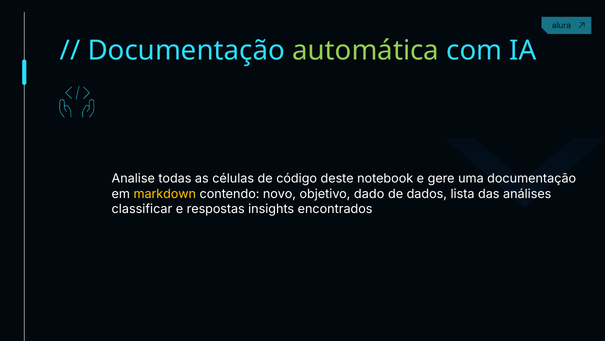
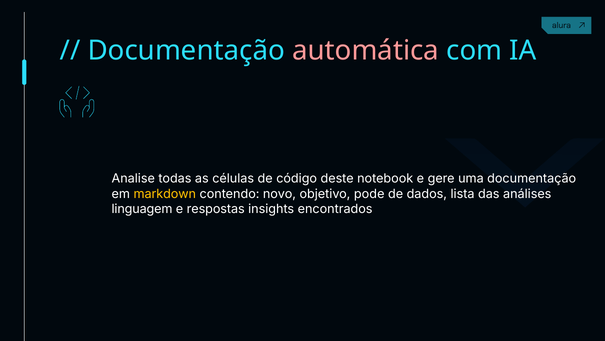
automática colour: light green -> pink
dado: dado -> pode
classificar: classificar -> linguagem
